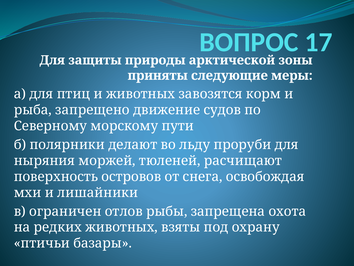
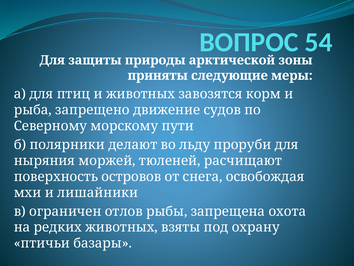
17: 17 -> 54
